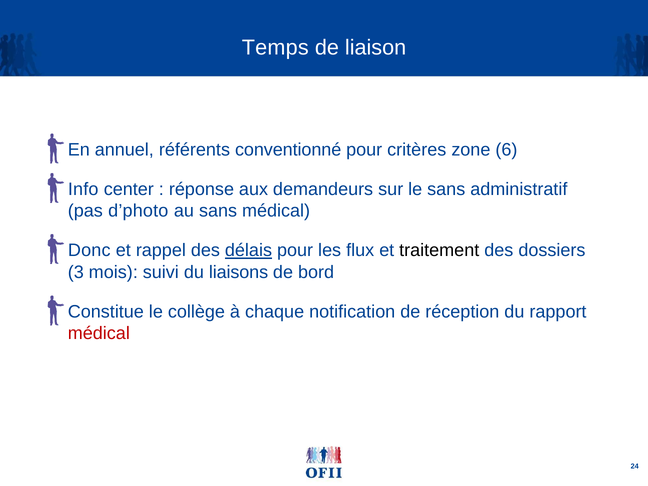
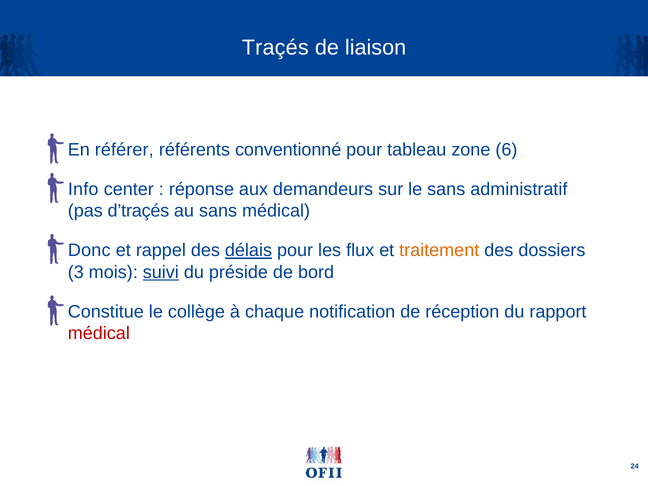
Temps: Temps -> Traçés
annuel: annuel -> référer
critères: critères -> tableau
d’photo: d’photo -> d’traçés
traitement colour: black -> orange
suivi underline: none -> present
liaisons: liaisons -> préside
